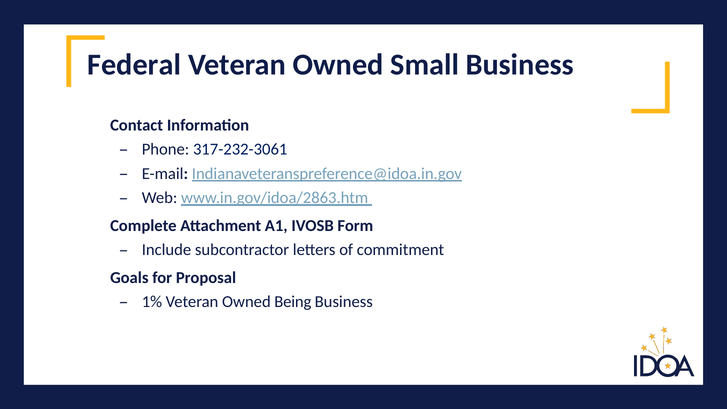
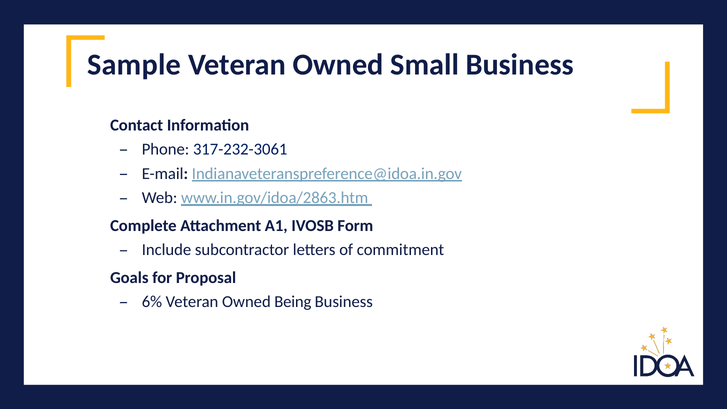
Federal: Federal -> Sample
1%: 1% -> 6%
